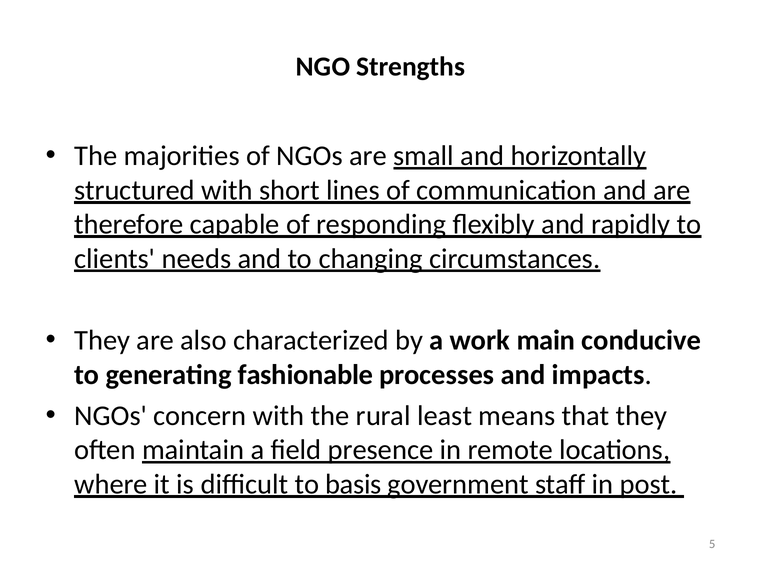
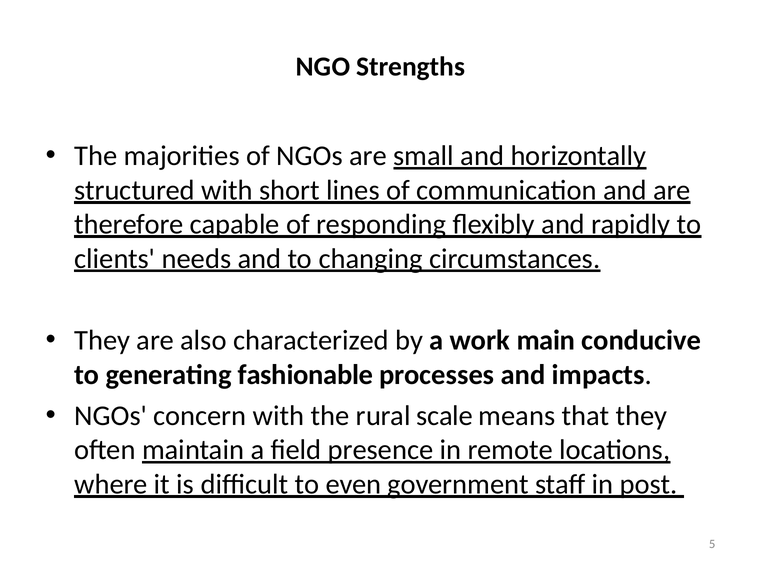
least: least -> scale
basis: basis -> even
